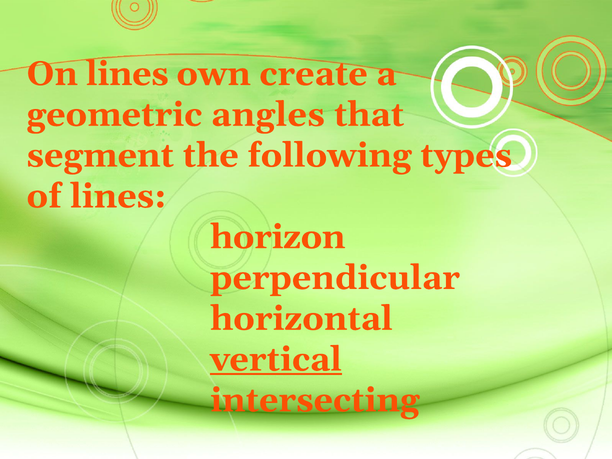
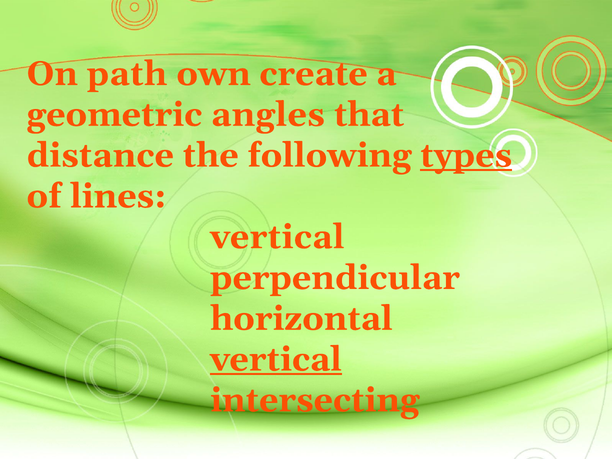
On lines: lines -> path
segment: segment -> distance
types underline: none -> present
horizon at (278, 237): horizon -> vertical
